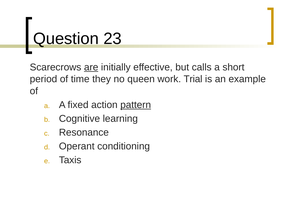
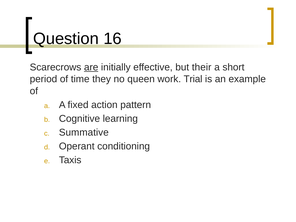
23: 23 -> 16
calls: calls -> their
pattern underline: present -> none
Resonance: Resonance -> Summative
